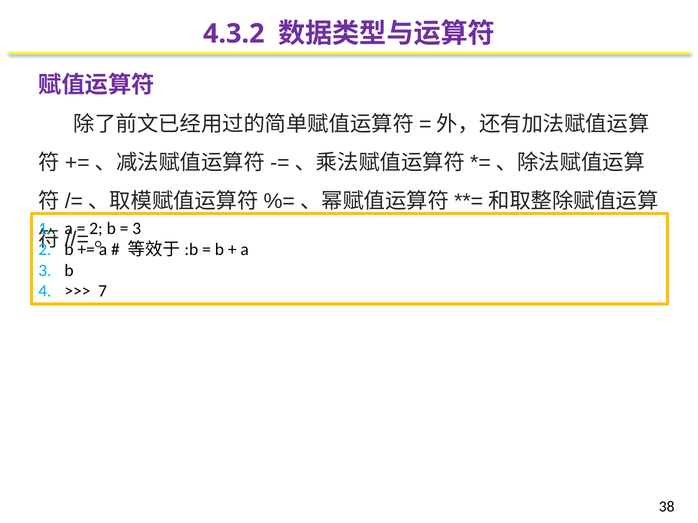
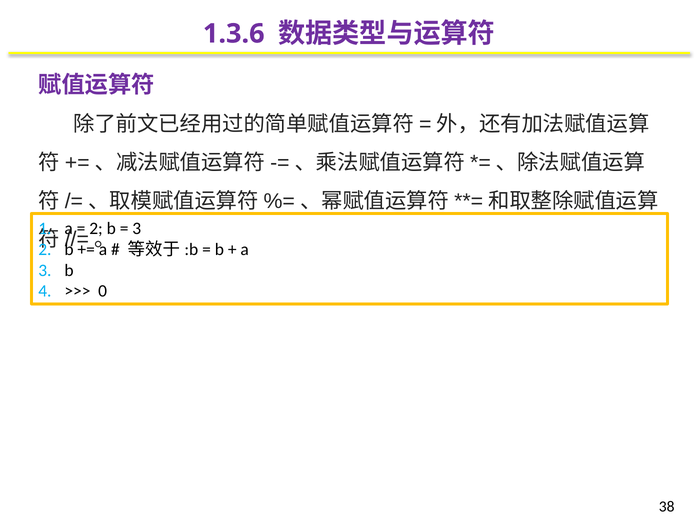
4.3.2: 4.3.2 -> 1.3.6
7: 7 -> 0
